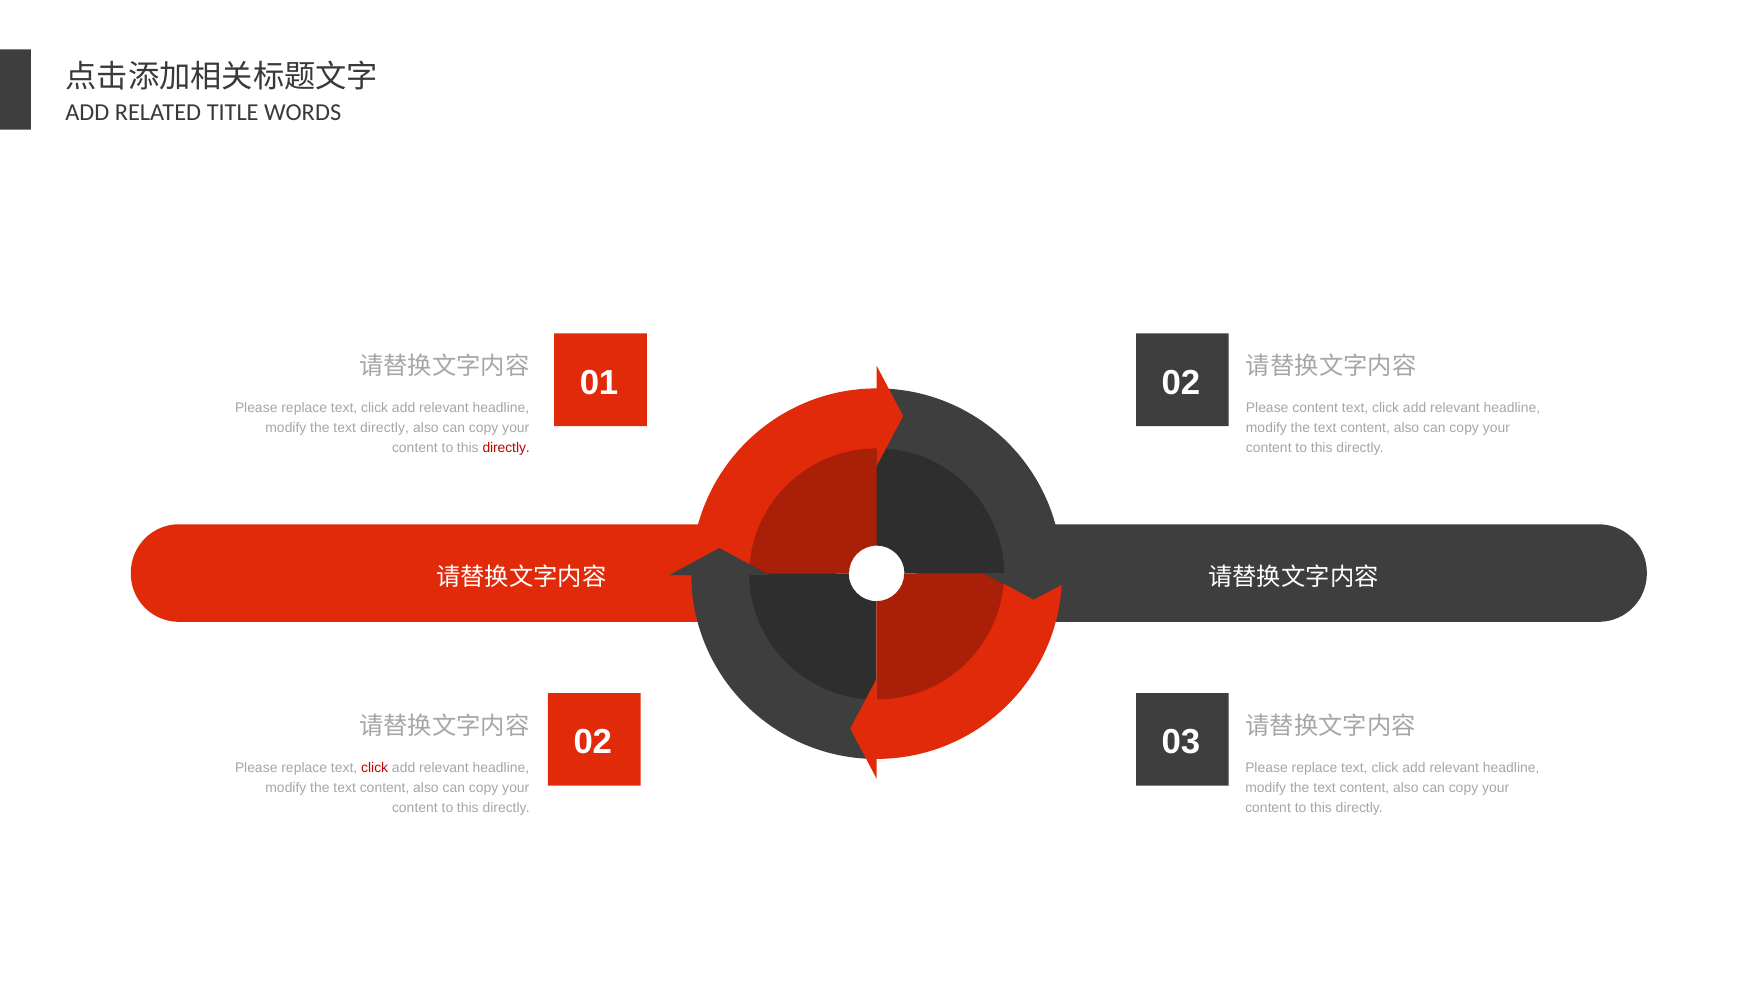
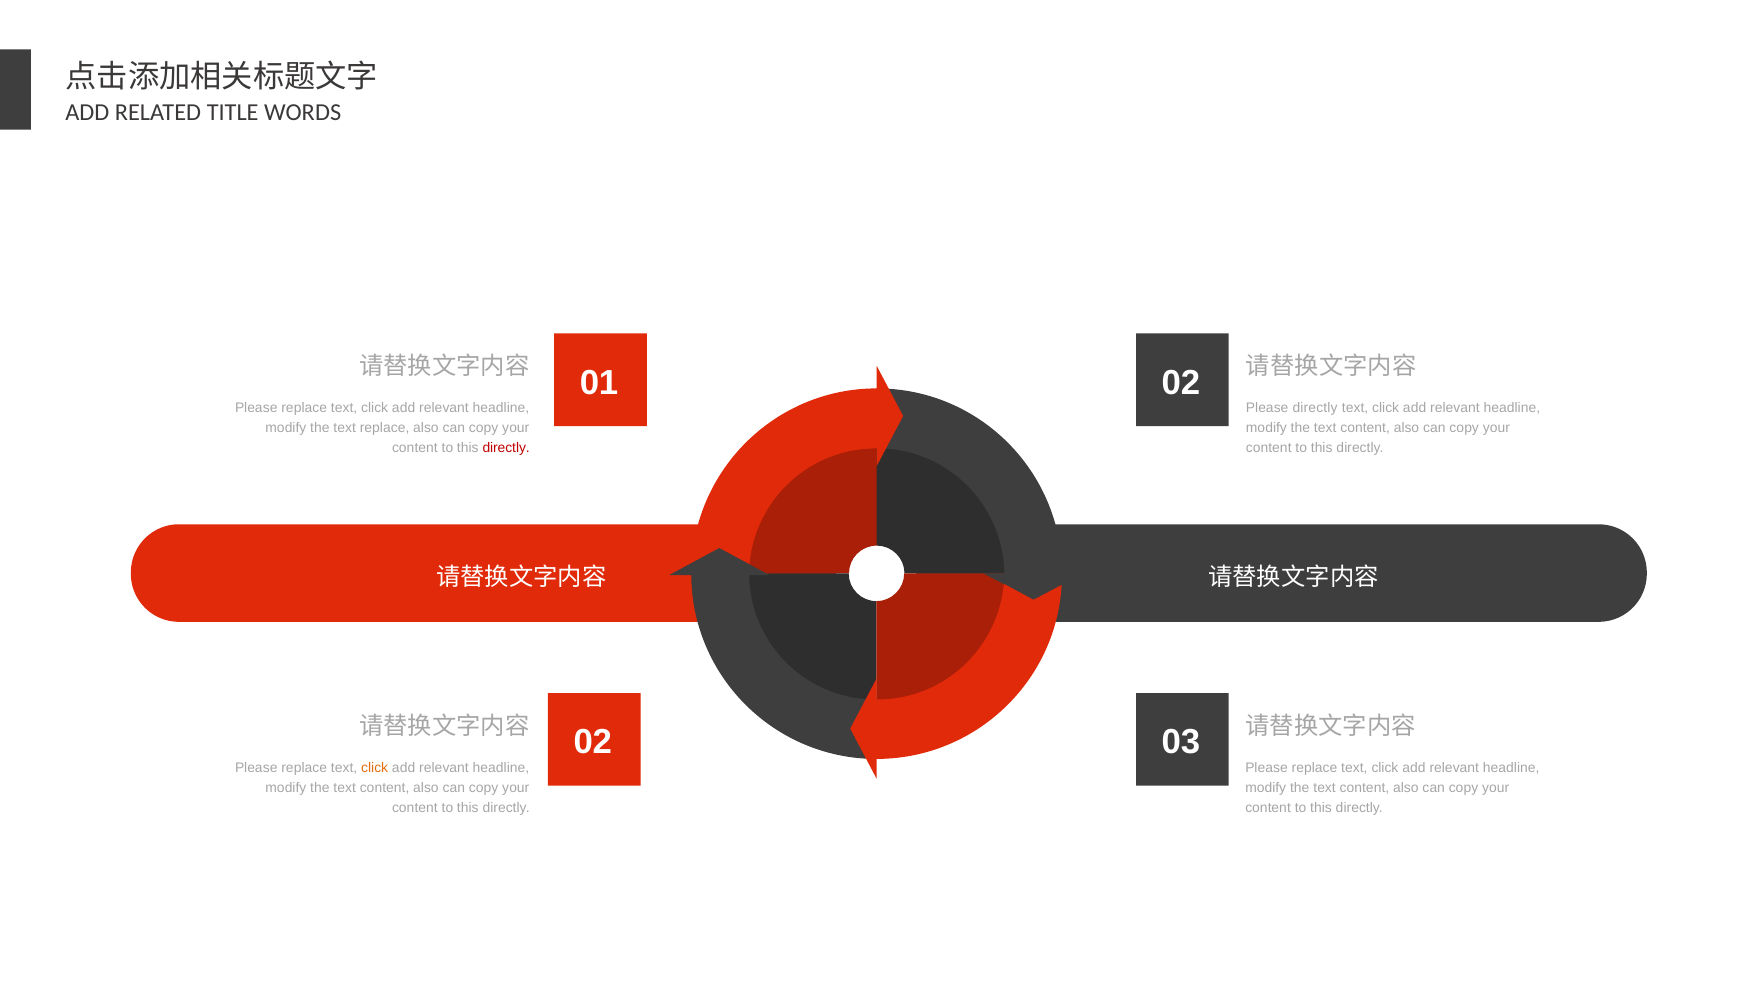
Please content: content -> directly
text directly: directly -> replace
click at (375, 768) colour: red -> orange
